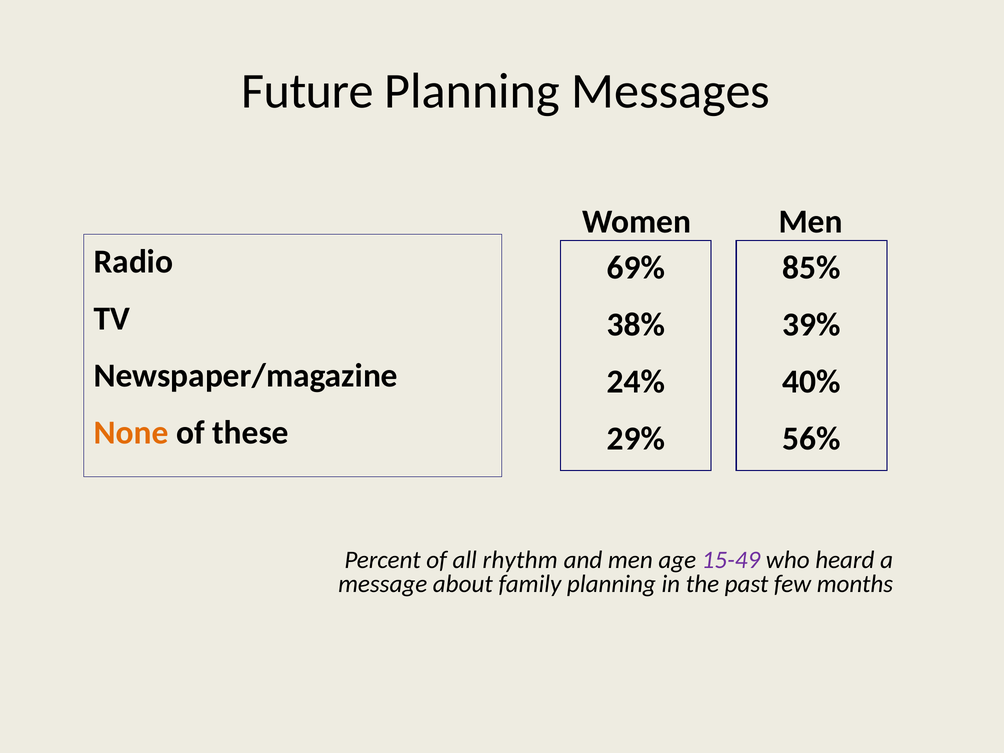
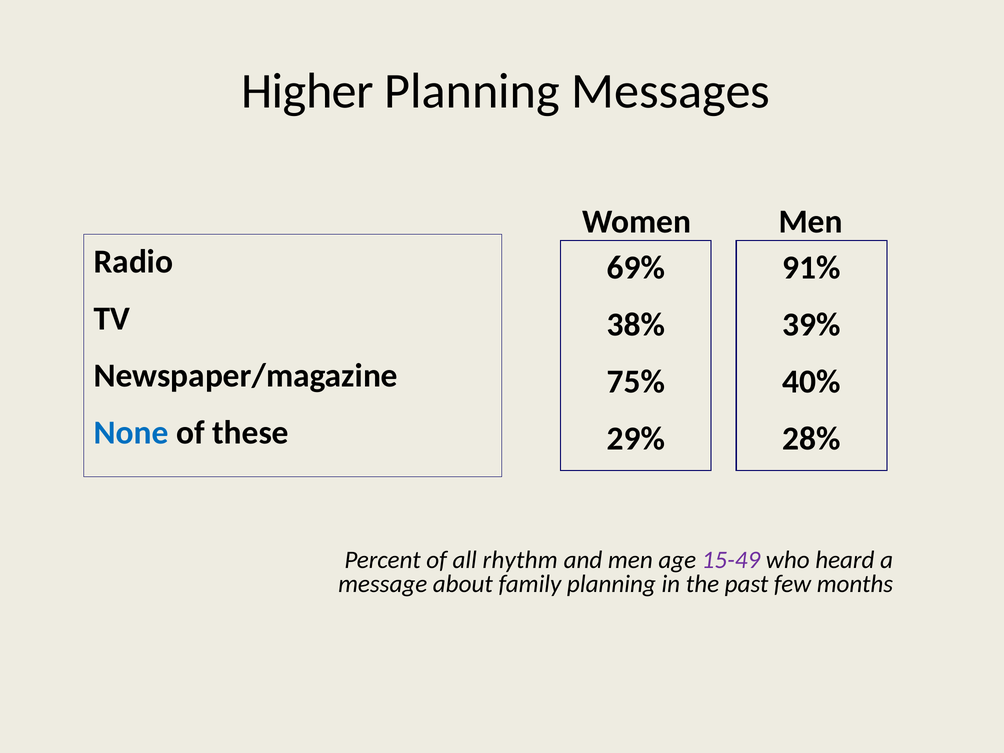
Future: Future -> Higher
85%: 85% -> 91%
24%: 24% -> 75%
None colour: orange -> blue
56%: 56% -> 28%
